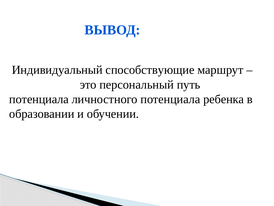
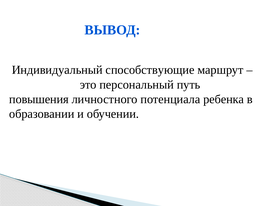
потенциала at (39, 99): потенциала -> повышения
